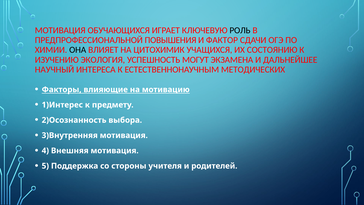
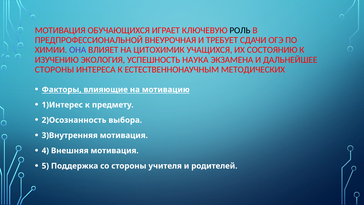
ПОВЫШЕНИЯ: ПОВЫШЕНИЯ -> ВНЕУРОЧНАЯ
ФАКТОР: ФАКТОР -> ТРЕБУЕТ
ОНА colour: black -> purple
МОГУТ: МОГУТ -> НАУКА
НАУЧНЫЙ at (54, 70): НАУЧНЫЙ -> СТОРОНЫ
